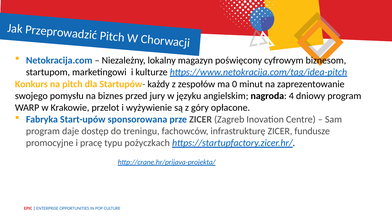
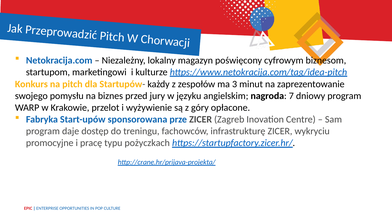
0: 0 -> 3
4: 4 -> 7
fundusze: fundusze -> wykryciu
